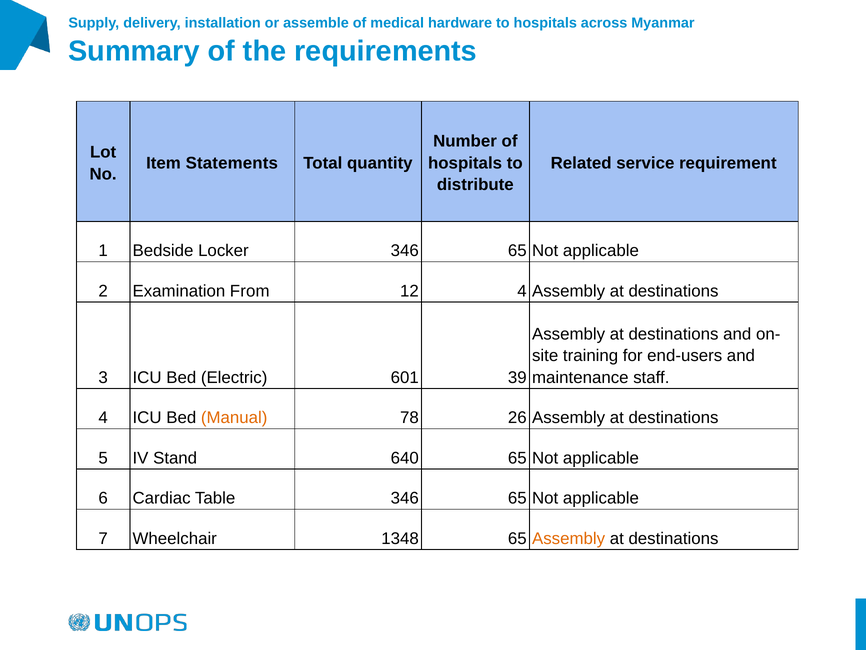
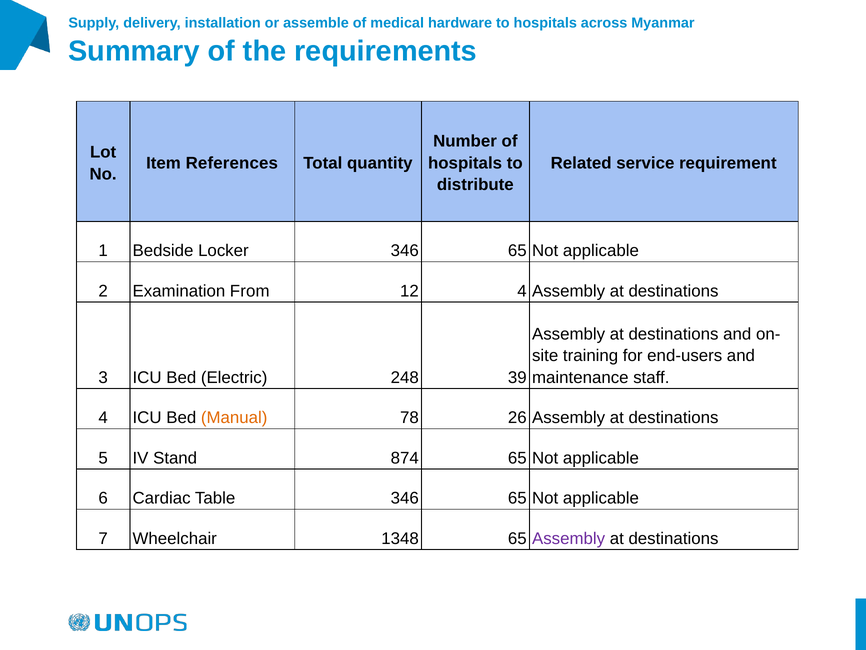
Statements: Statements -> References
601: 601 -> 248
640: 640 -> 874
Assembly at (569, 538) colour: orange -> purple
